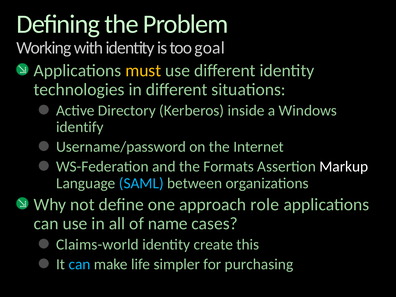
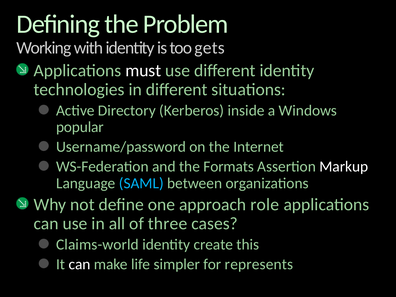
goal: goal -> gets
must colour: yellow -> white
identify: identify -> popular
name: name -> three
can at (79, 264) colour: light blue -> white
purchasing: purchasing -> represents
